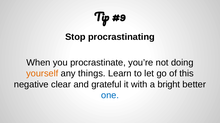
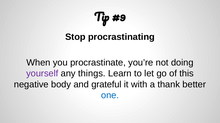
yourself colour: orange -> purple
clear: clear -> body
bright: bright -> thank
